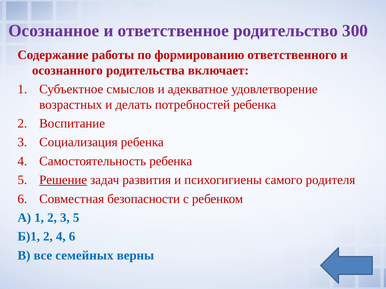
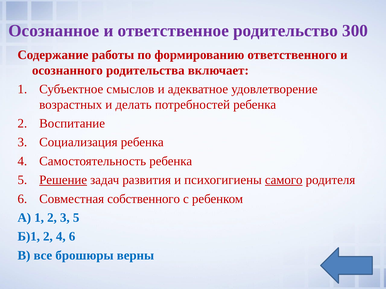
самого underline: none -> present
безопасности: безопасности -> собственного
семейных: семейных -> брошюры
